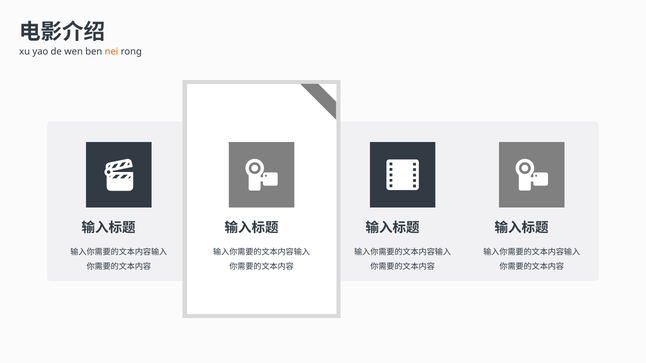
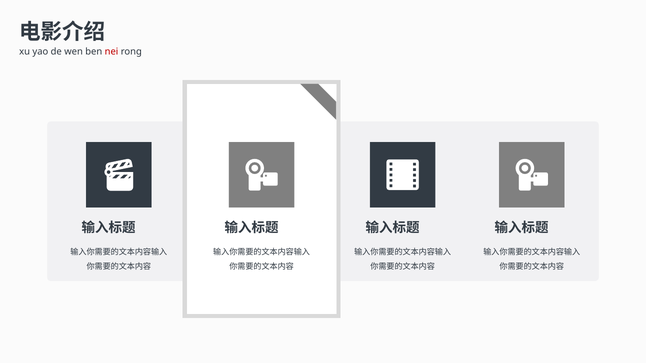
nei colour: orange -> red
